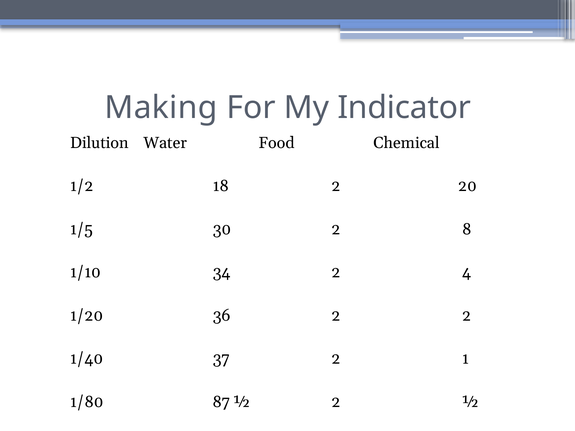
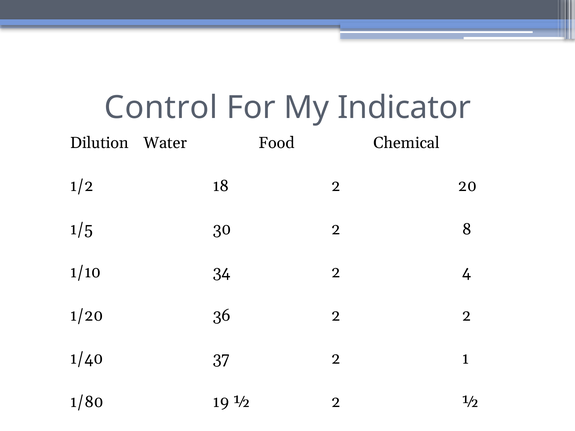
Making: Making -> Control
87: 87 -> 19
